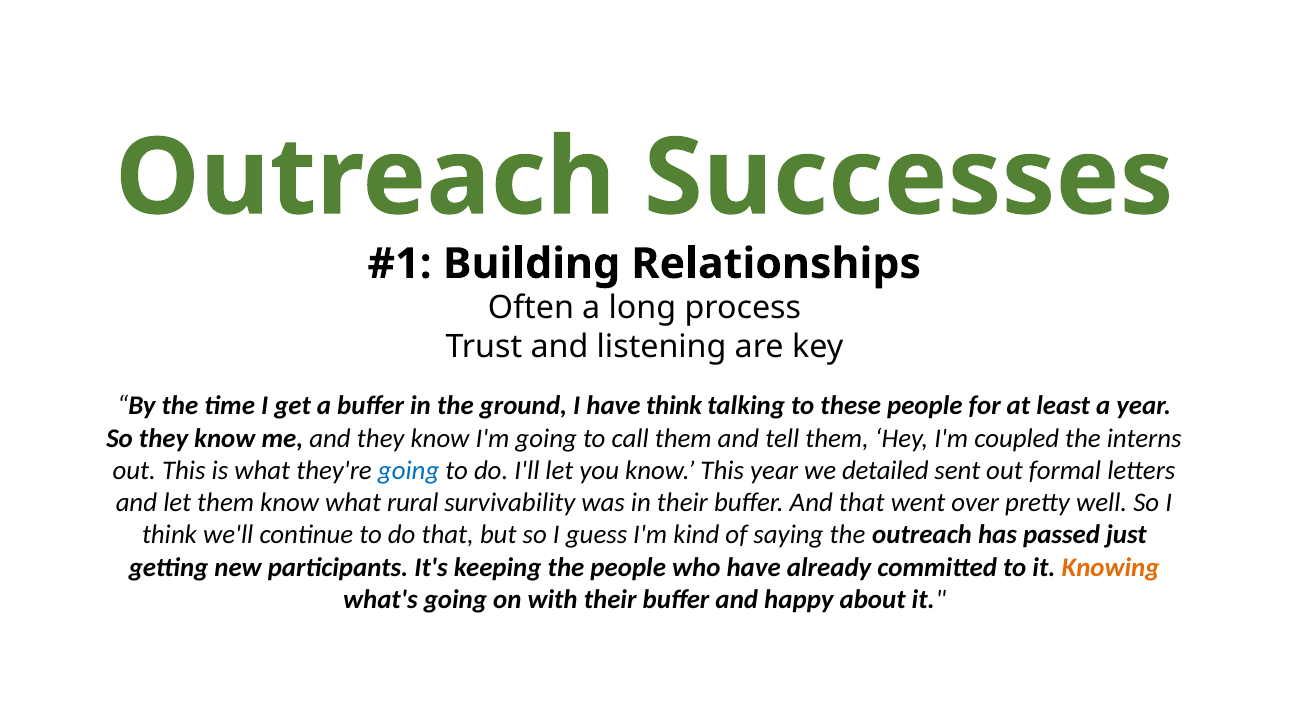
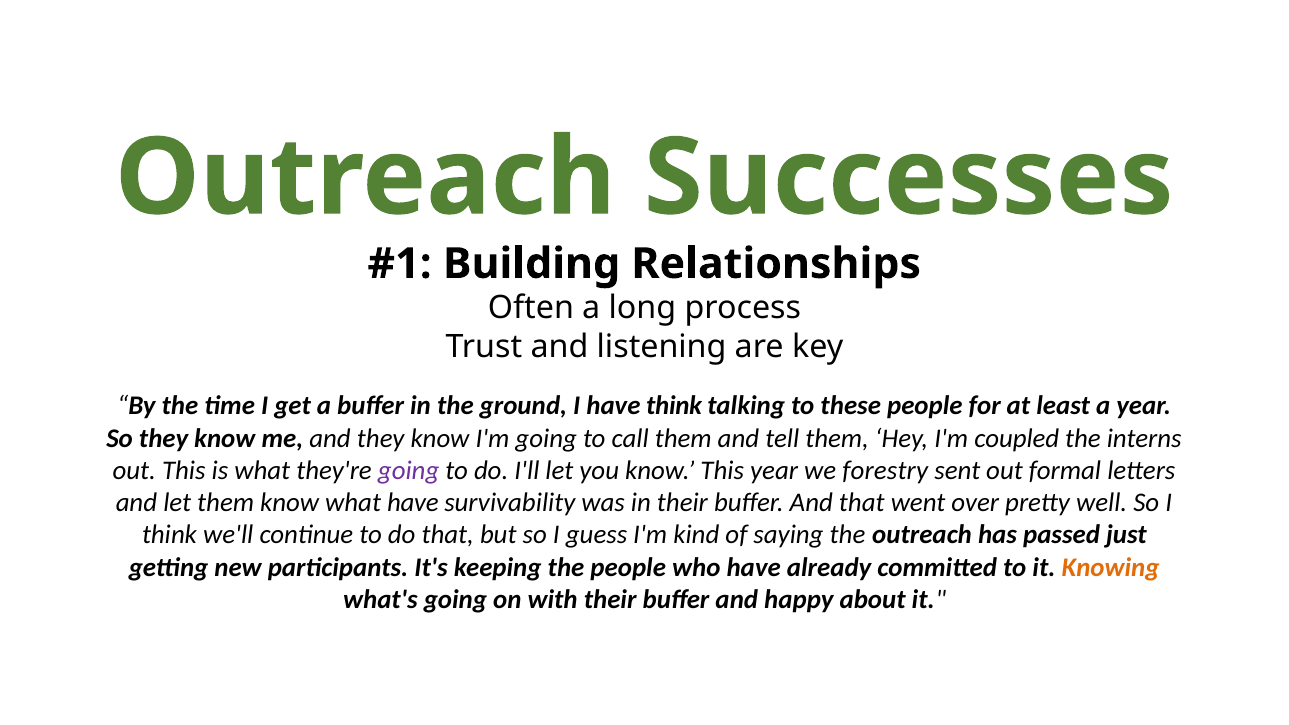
going at (409, 471) colour: blue -> purple
detailed: detailed -> forestry
what rural: rural -> have
